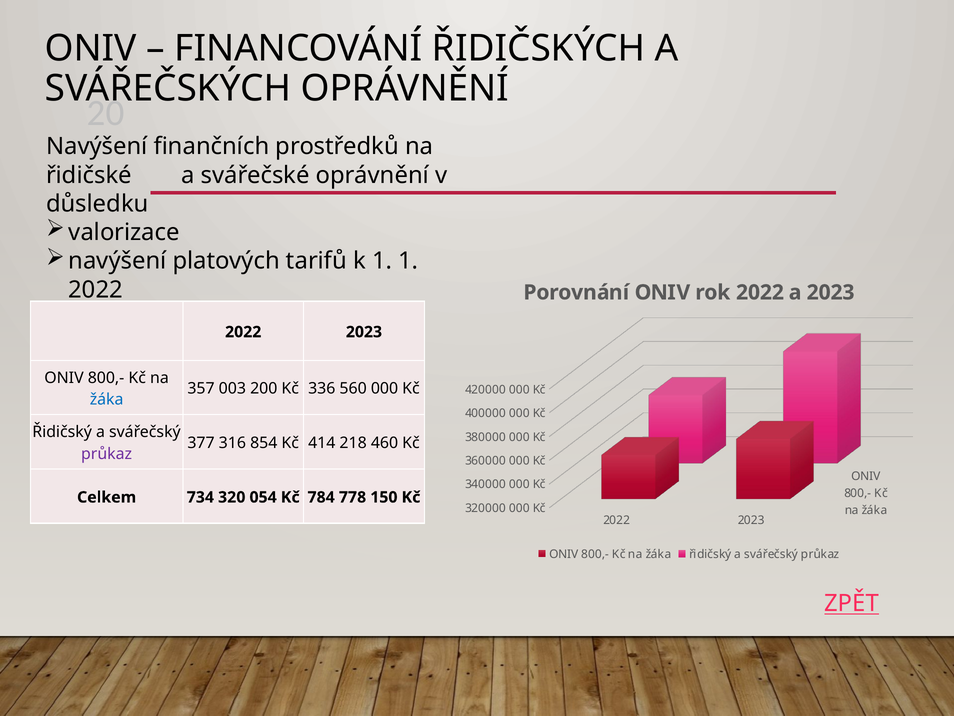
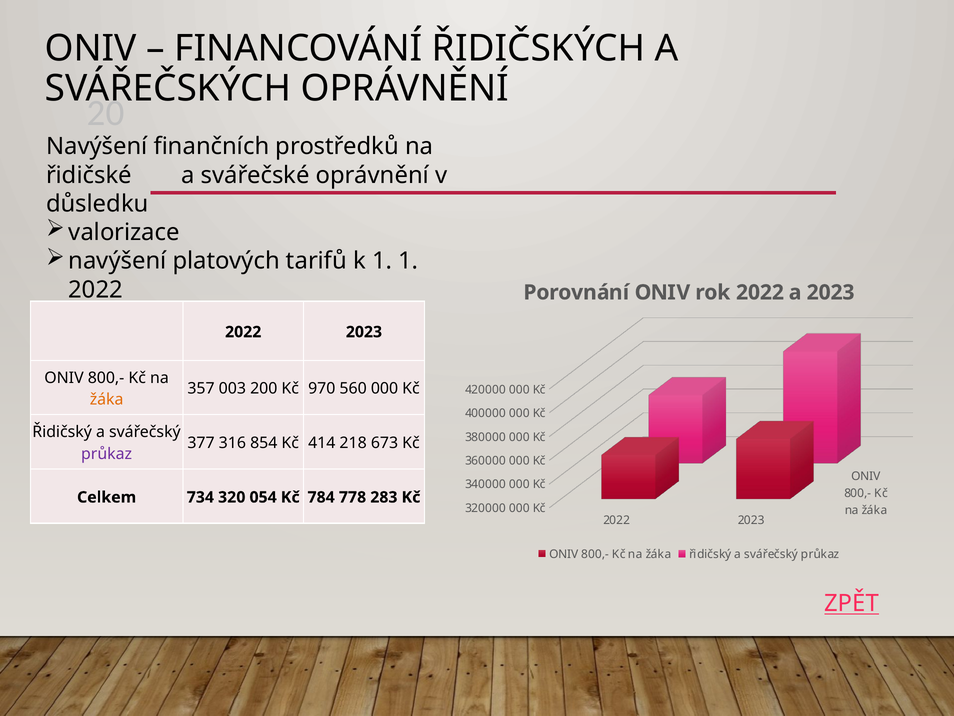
336: 336 -> 970
žáka at (107, 399) colour: blue -> orange
460: 460 -> 673
150: 150 -> 283
